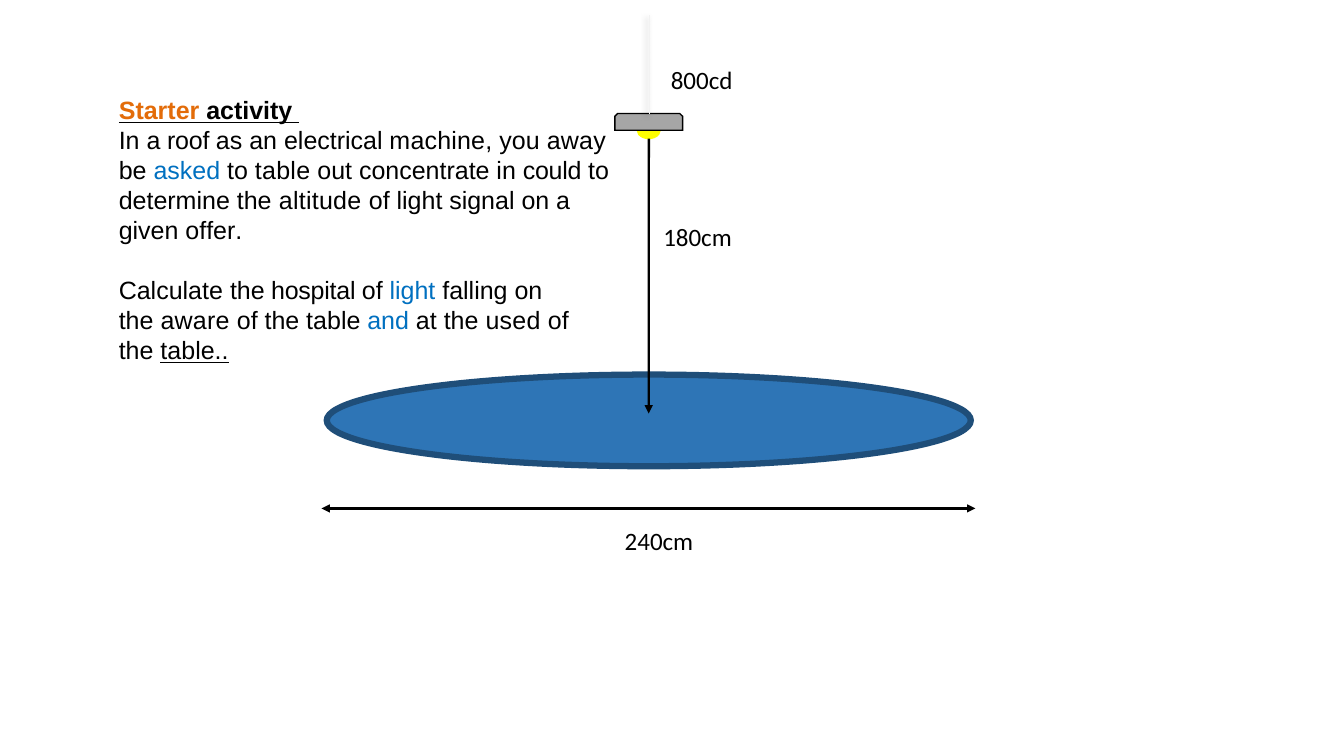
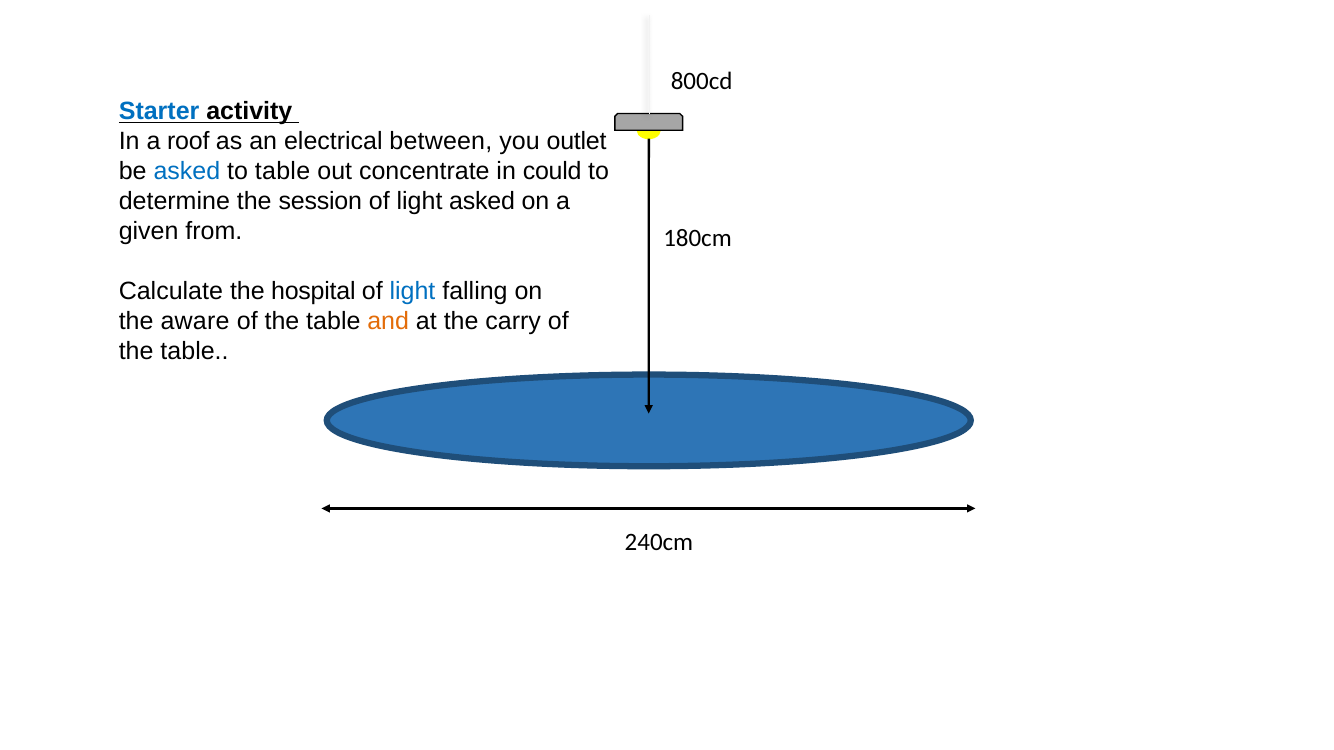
Starter colour: orange -> blue
machine: machine -> between
away: away -> outlet
altitude: altitude -> session
light signal: signal -> asked
offer: offer -> from
and colour: blue -> orange
used: used -> carry
table at (195, 352) underline: present -> none
